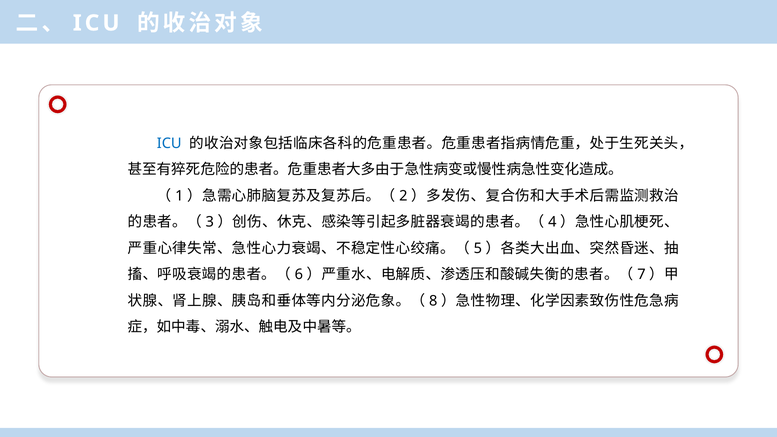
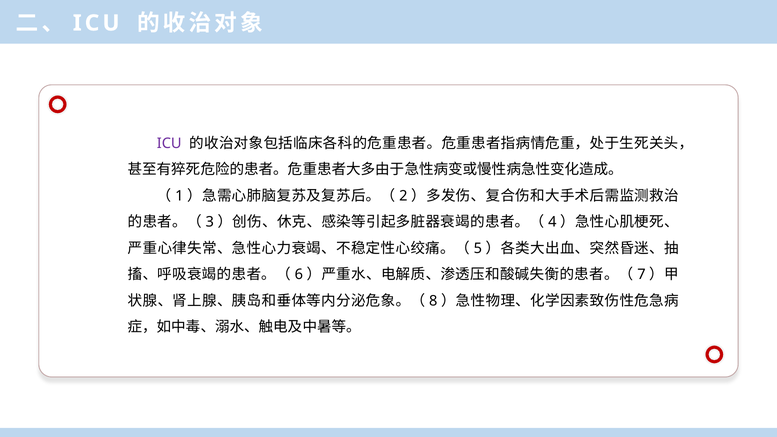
ICU at (169, 143) colour: blue -> purple
